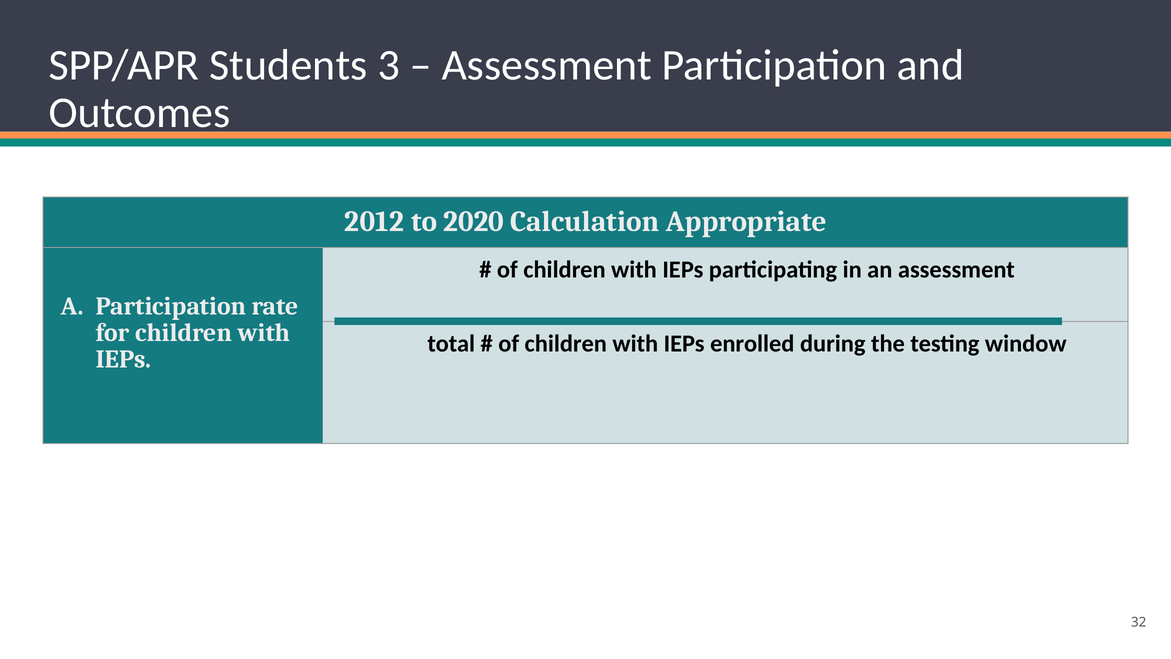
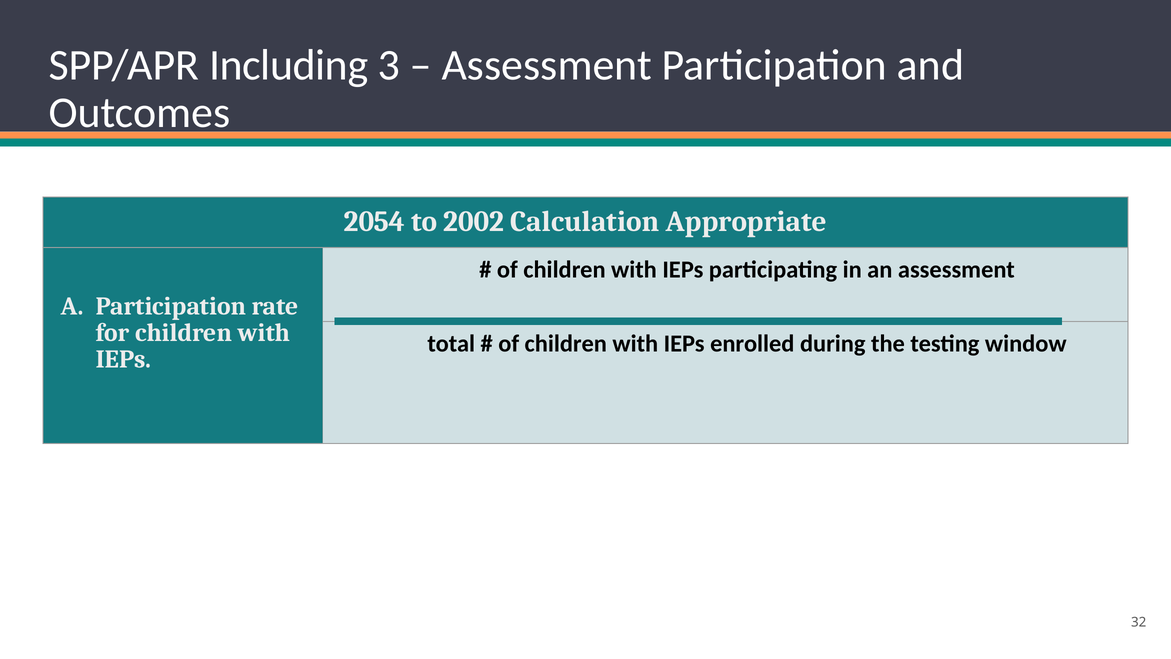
Students: Students -> Including
2012: 2012 -> 2054
2020: 2020 -> 2002
